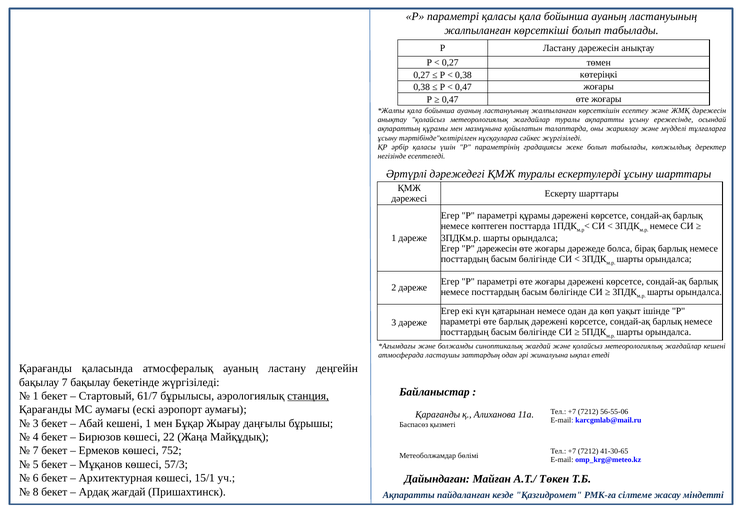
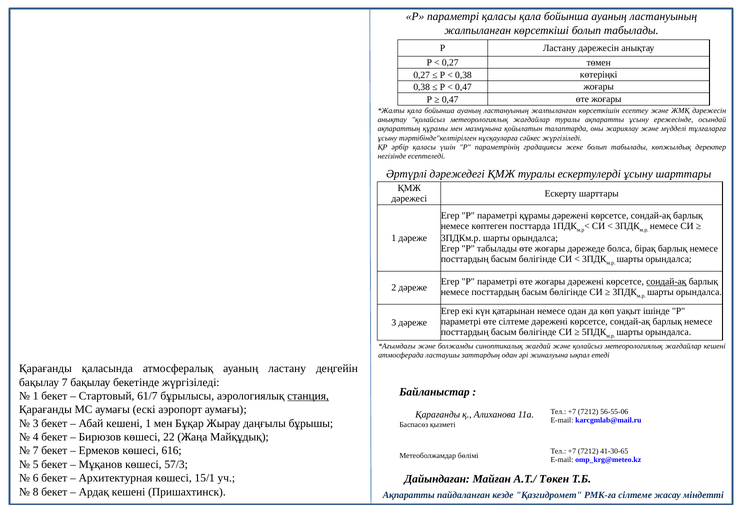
P дәрежесін: дәрежесін -> табылады
сондай-ақ at (666, 282) underline: none -> present
өте барлық: барлық -> сілтеме
752: 752 -> 616
Ардақ жағдай: жағдай -> кешені
